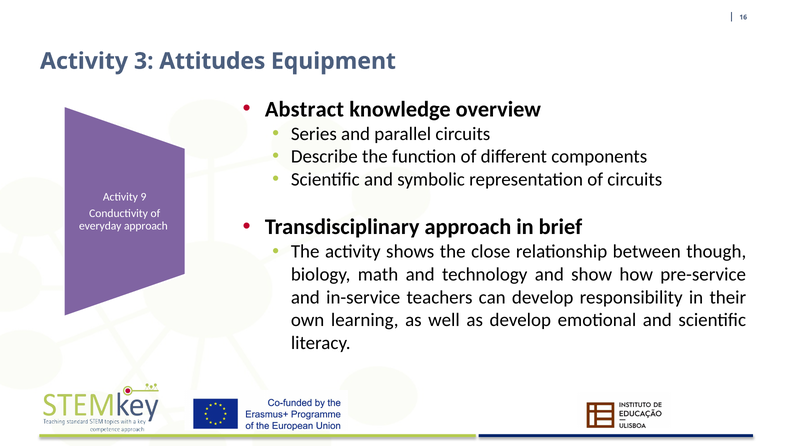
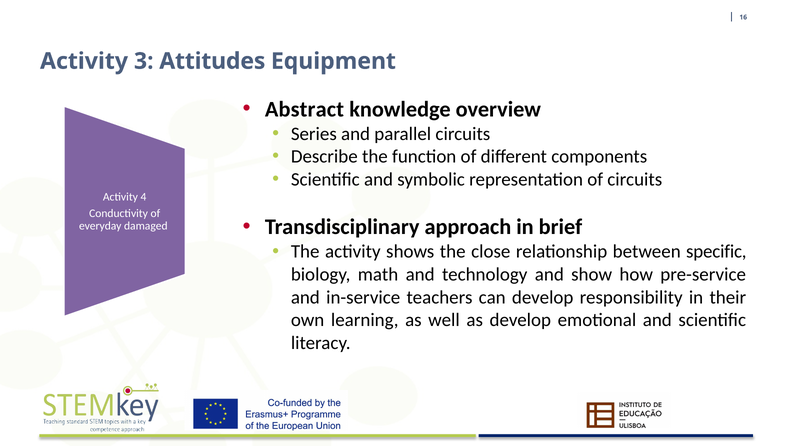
9: 9 -> 4
everyday approach: approach -> damaged
though: though -> specific
